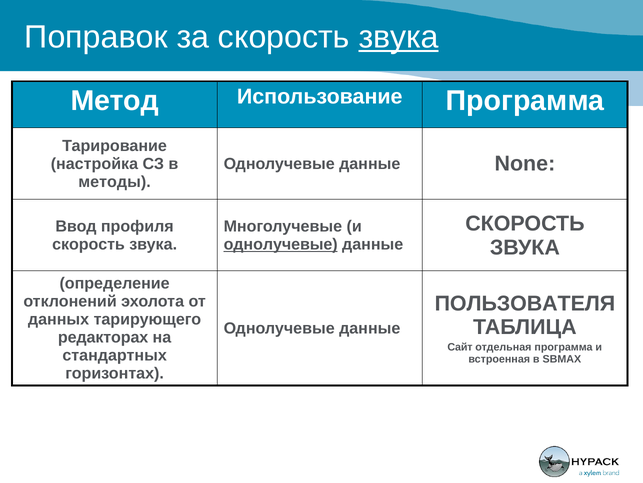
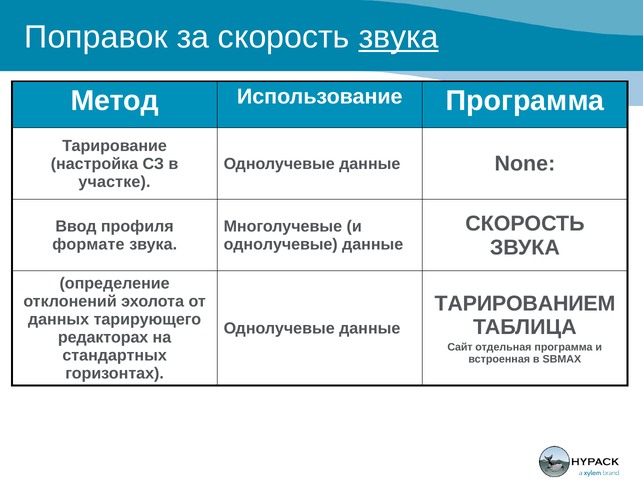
методы: методы -> участке
скорость at (88, 244): скорость -> формате
однолучевые at (281, 244) underline: present -> none
ПОЛЬЗОВАТЕЛЯ: ПОЛЬЗОВАТЕЛЯ -> ТАРИРОВАНИЕМ
